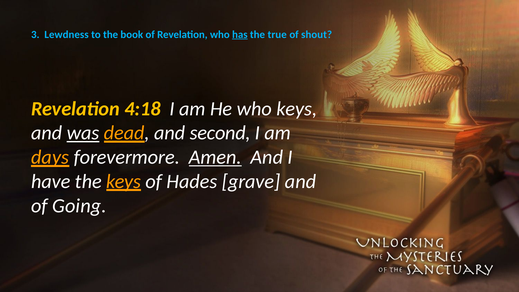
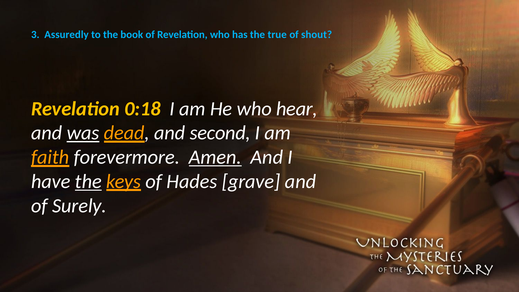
Lewdness: Lewdness -> Assuredly
has underline: present -> none
4:18: 4:18 -> 0:18
who keys: keys -> hear
days: days -> faith
the at (88, 181) underline: none -> present
Going: Going -> Surely
